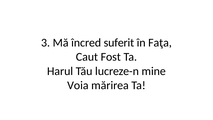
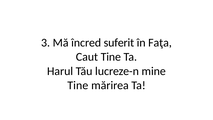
Caut Fost: Fost -> Tine
Voia at (78, 85): Voia -> Tine
